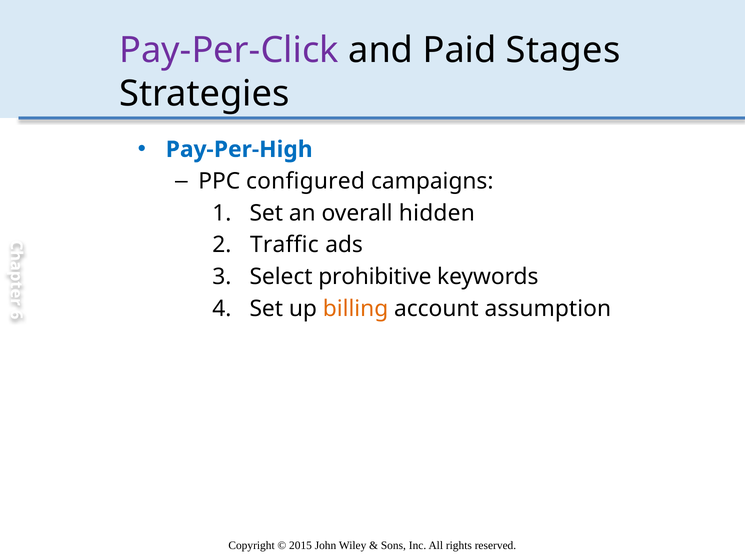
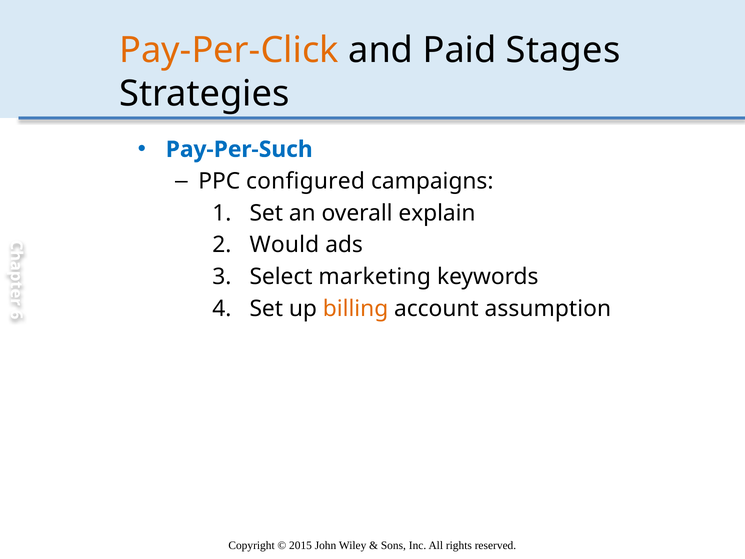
Pay-Per-Click colour: purple -> orange
Pay-Per-High: Pay-Per-High -> Pay-Per-Such
hidden: hidden -> explain
Traffic: Traffic -> Would
prohibitive: prohibitive -> marketing
